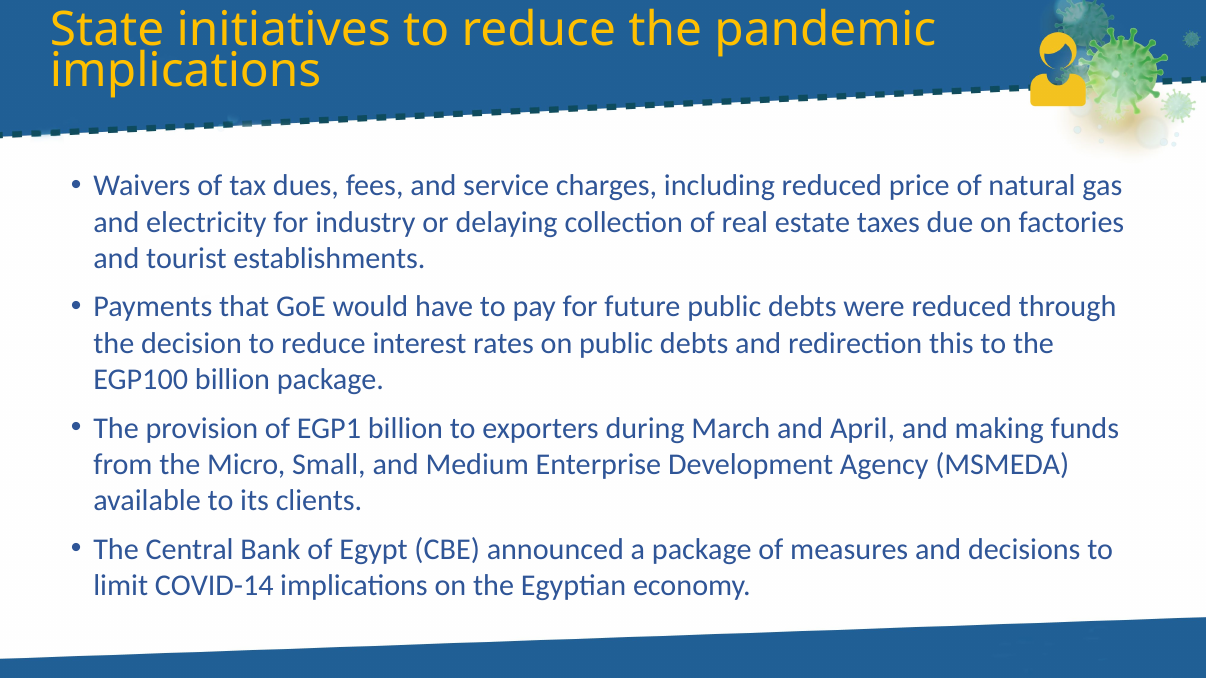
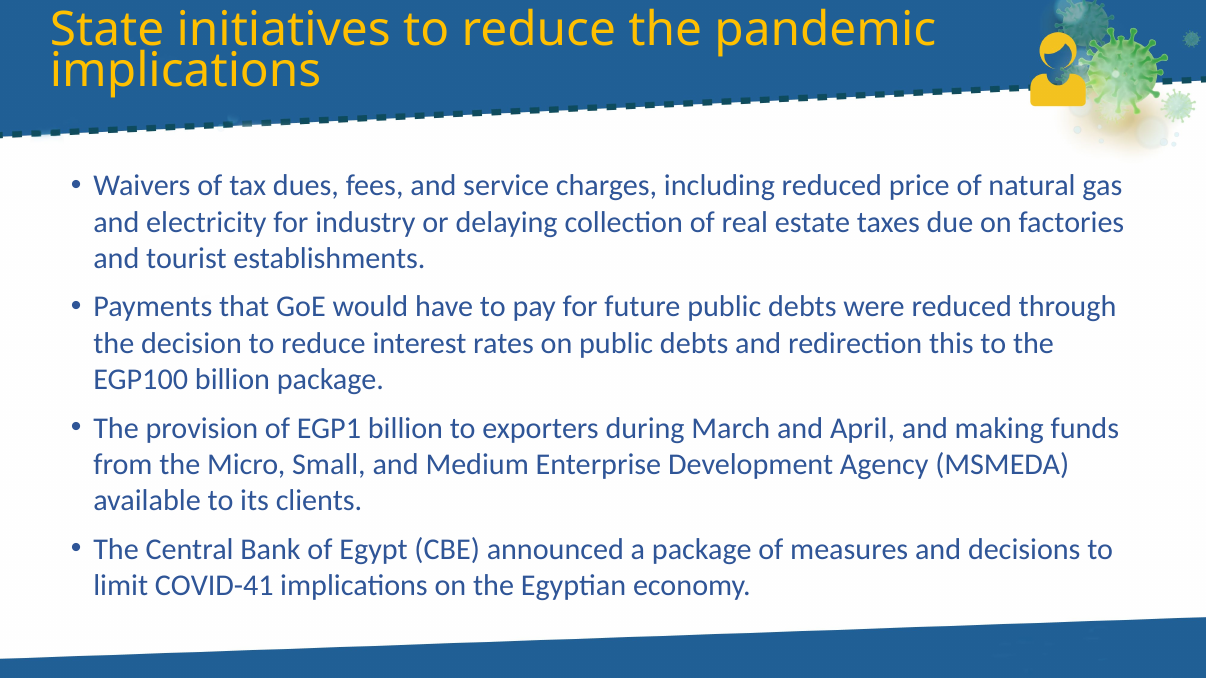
COVID-14: COVID-14 -> COVID-41
